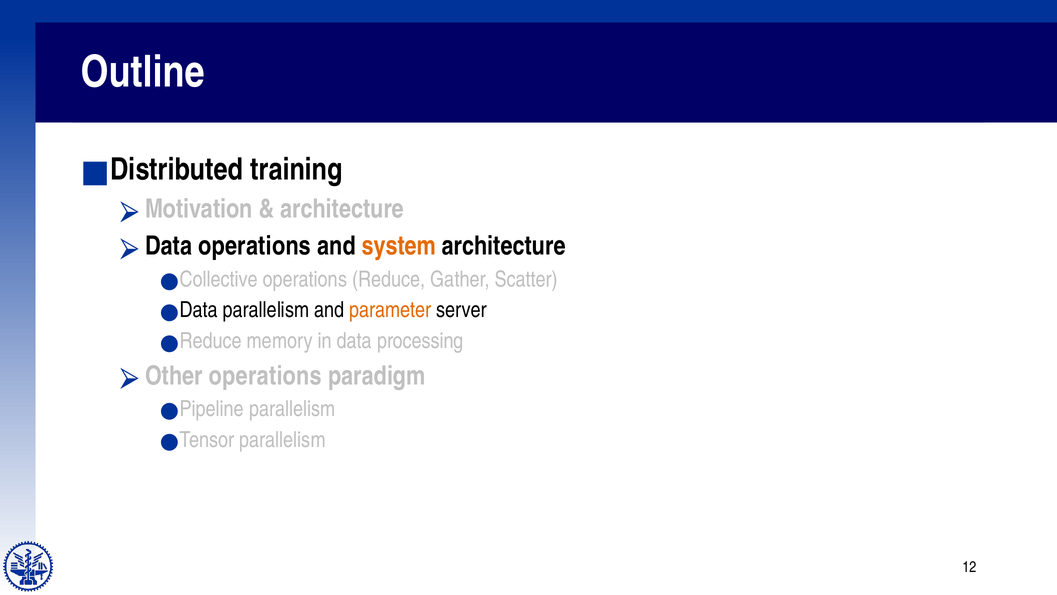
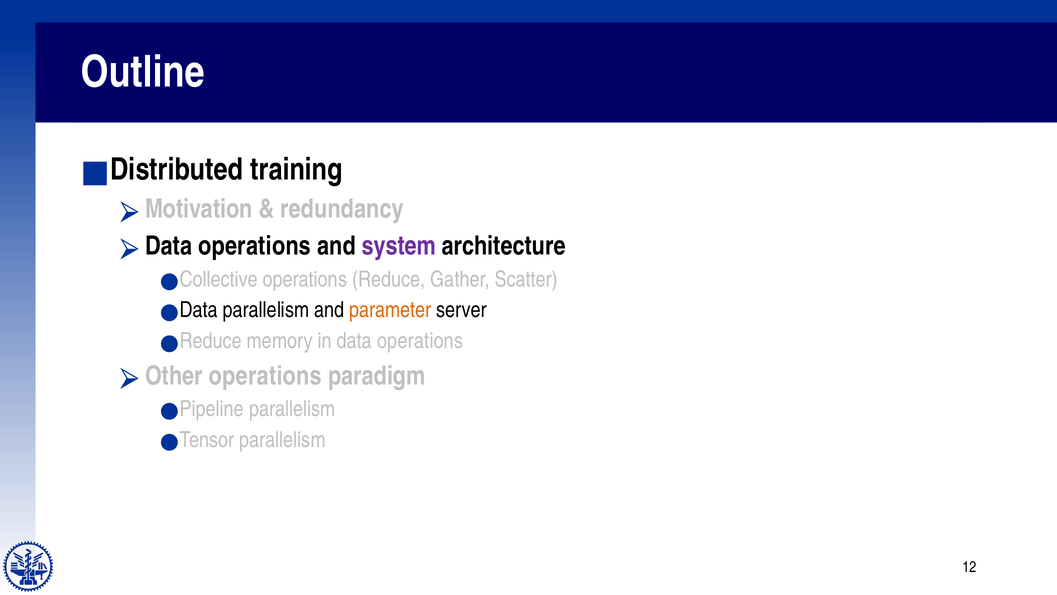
architecture at (342, 209): architecture -> redundancy
system colour: orange -> purple
data processing: processing -> operations
